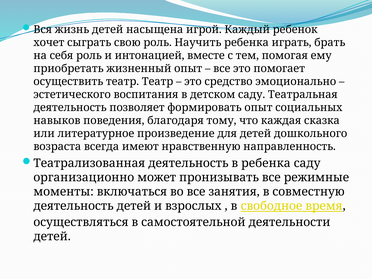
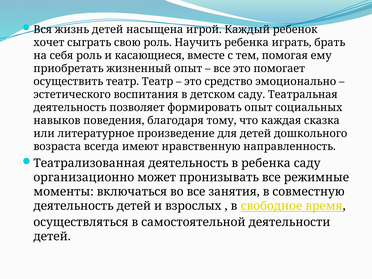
интонацией: интонацией -> касающиеся
